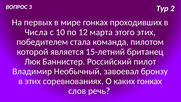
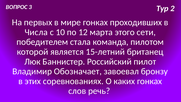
этого этих: этих -> сети
Необычный: Необычный -> Обозначает
